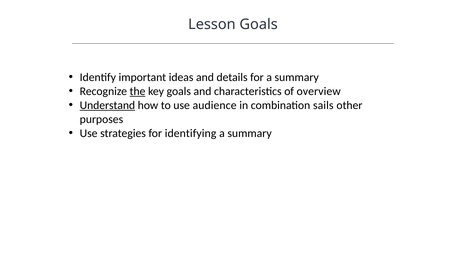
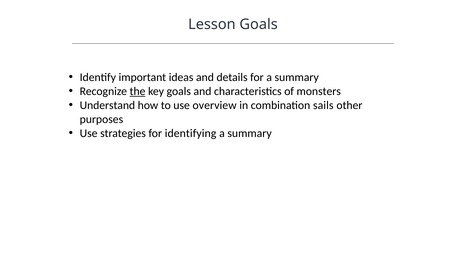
overview: overview -> monsters
Understand underline: present -> none
audience: audience -> overview
